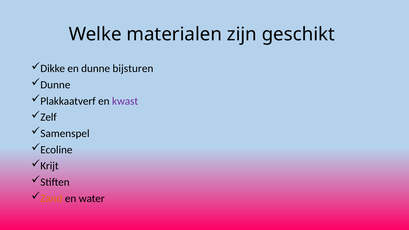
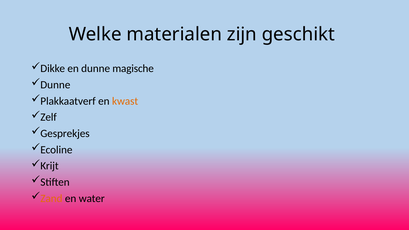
bijsturen: bijsturen -> magische
kwast colour: purple -> orange
Samenspel: Samenspel -> Gesprekjes
